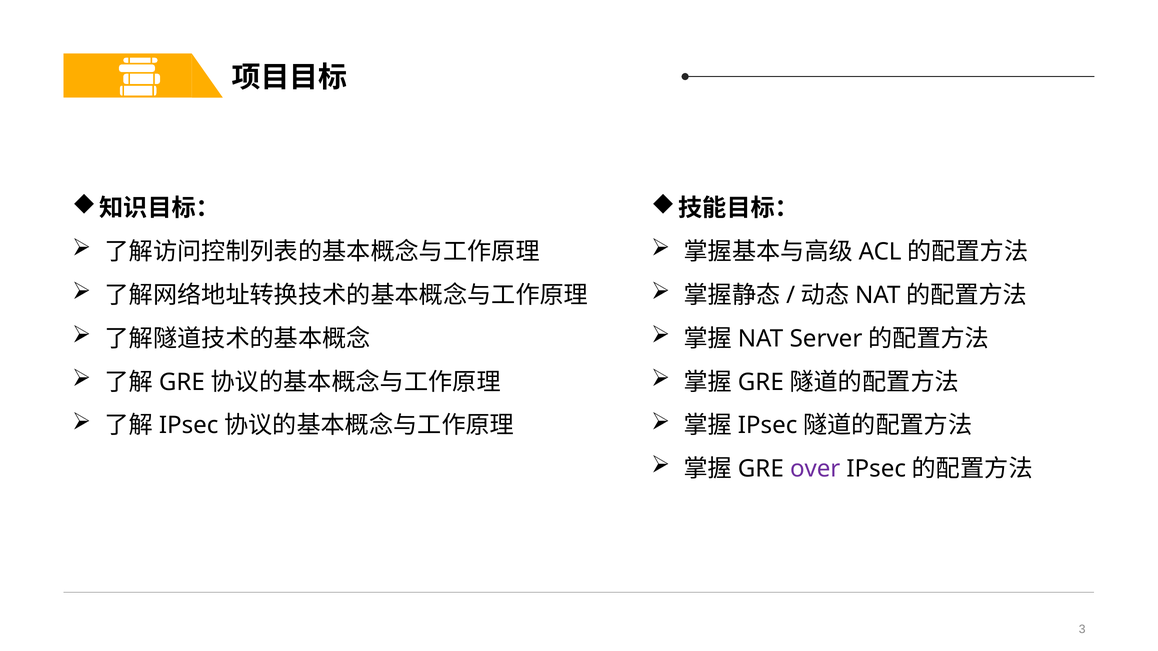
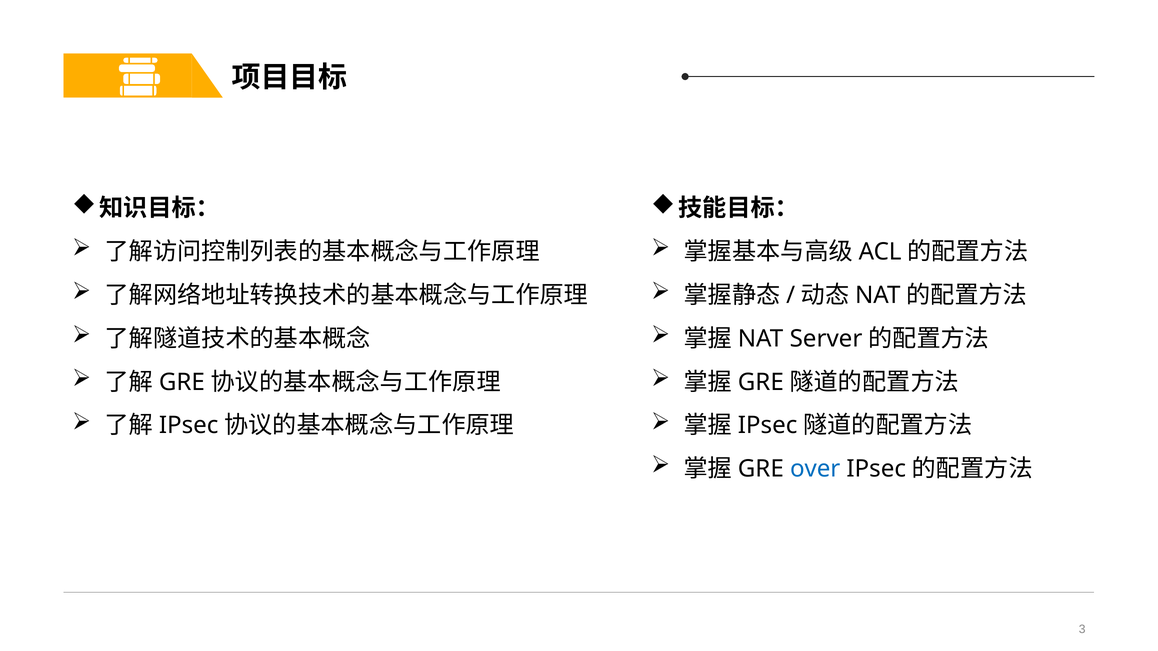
over colour: purple -> blue
